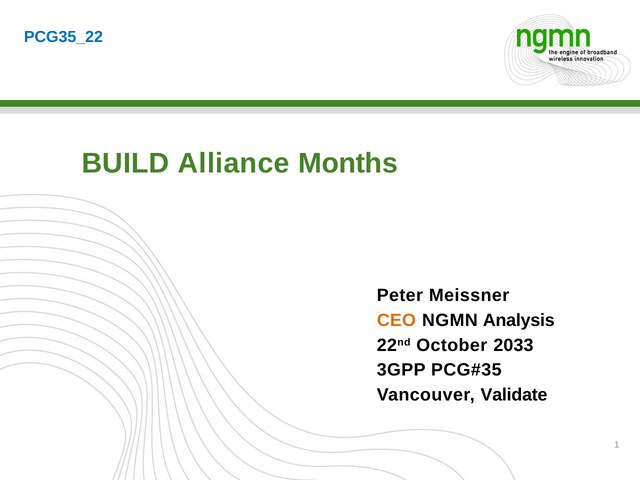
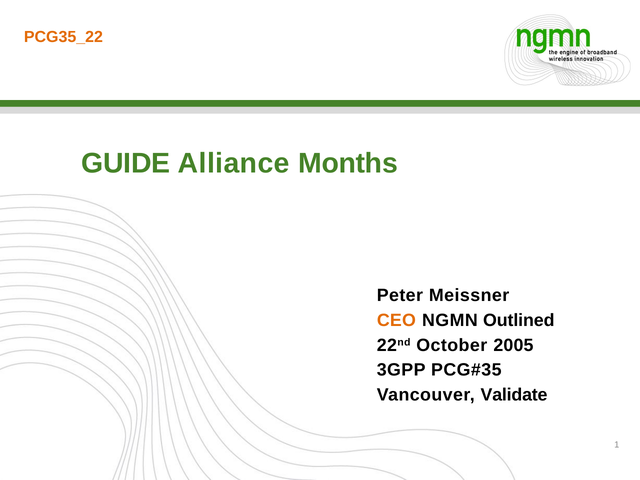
PCG35_22 colour: blue -> orange
BUILD: BUILD -> GUIDE
Analysis: Analysis -> Outlined
2033: 2033 -> 2005
